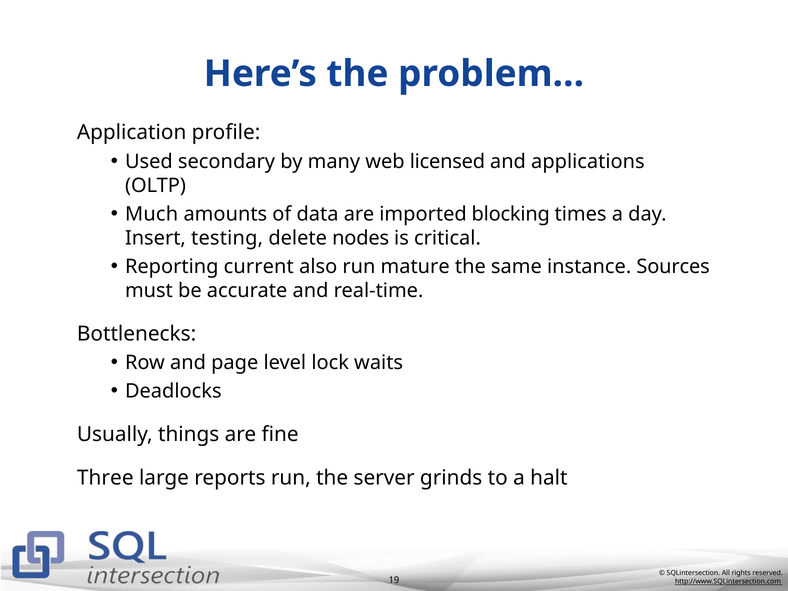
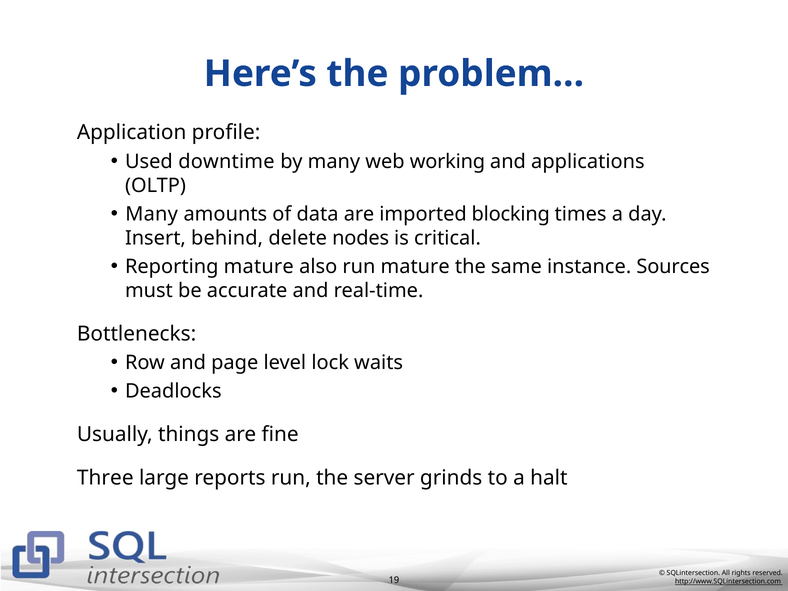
secondary: secondary -> downtime
licensed: licensed -> working
Much at (152, 214): Much -> Many
testing: testing -> behind
Reporting current: current -> mature
